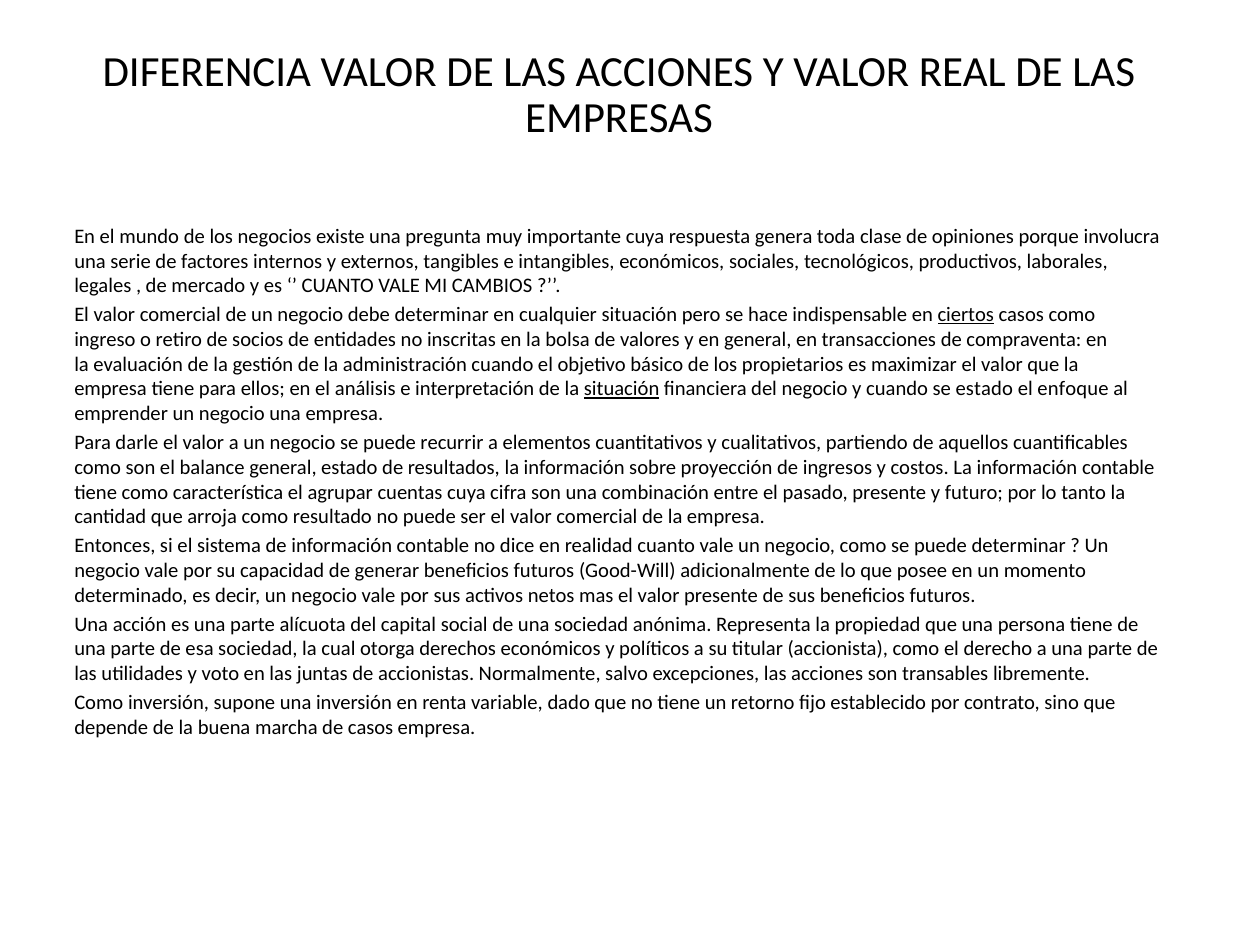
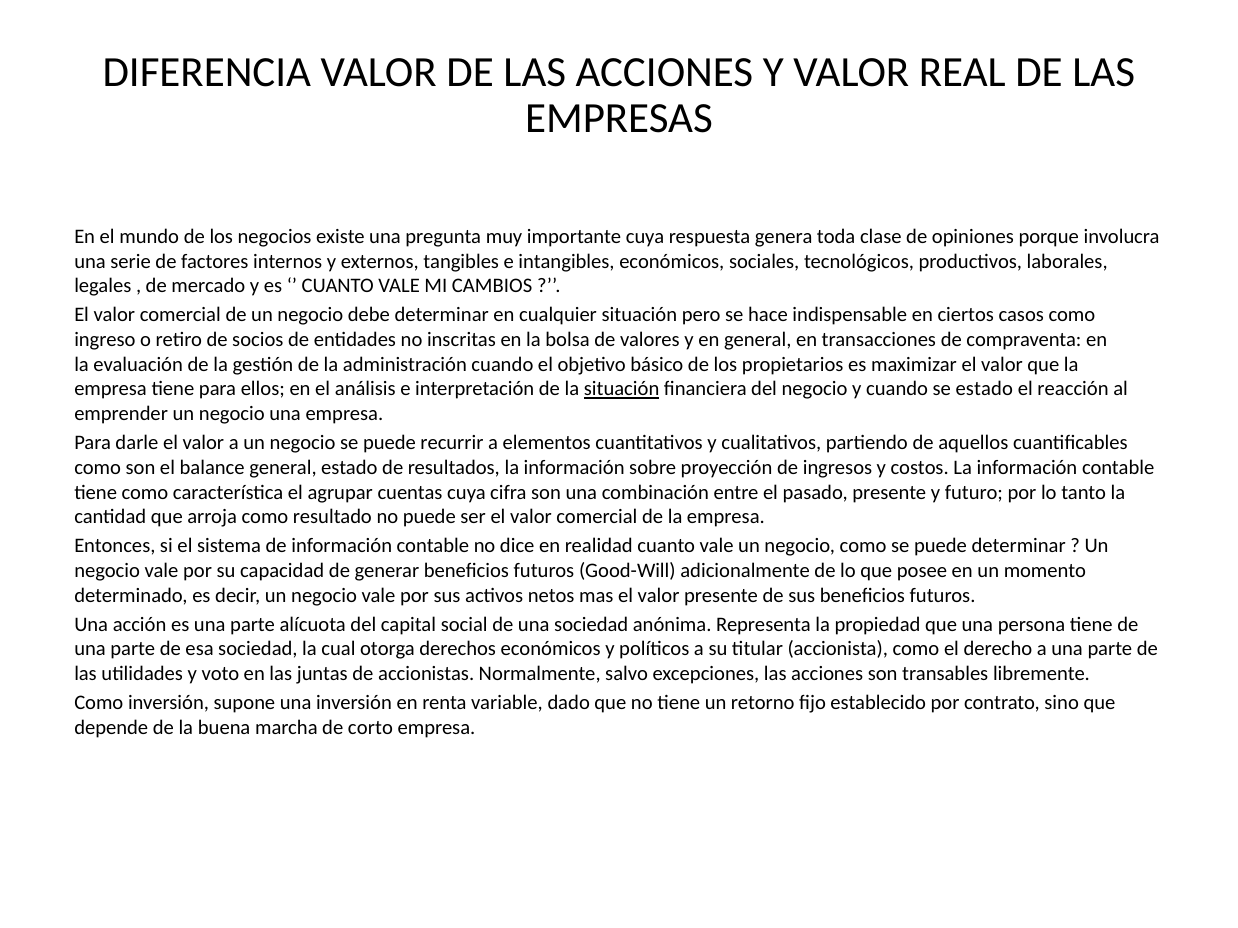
ciertos underline: present -> none
enfoque: enfoque -> reacción
de casos: casos -> corto
